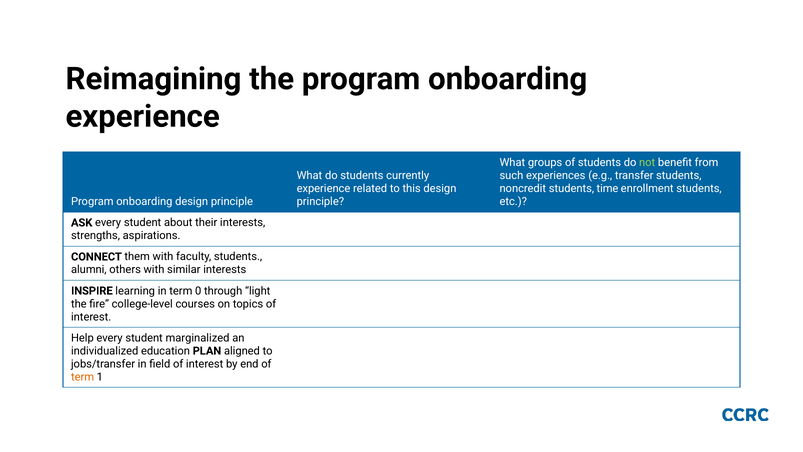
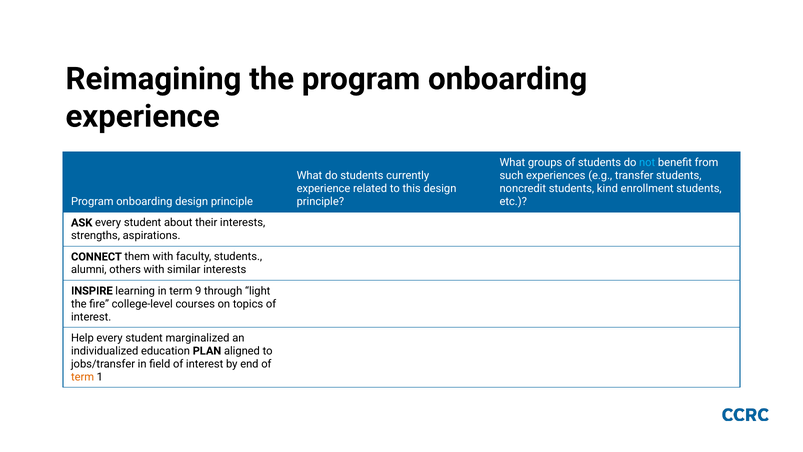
not colour: light green -> light blue
time: time -> kind
0: 0 -> 9
